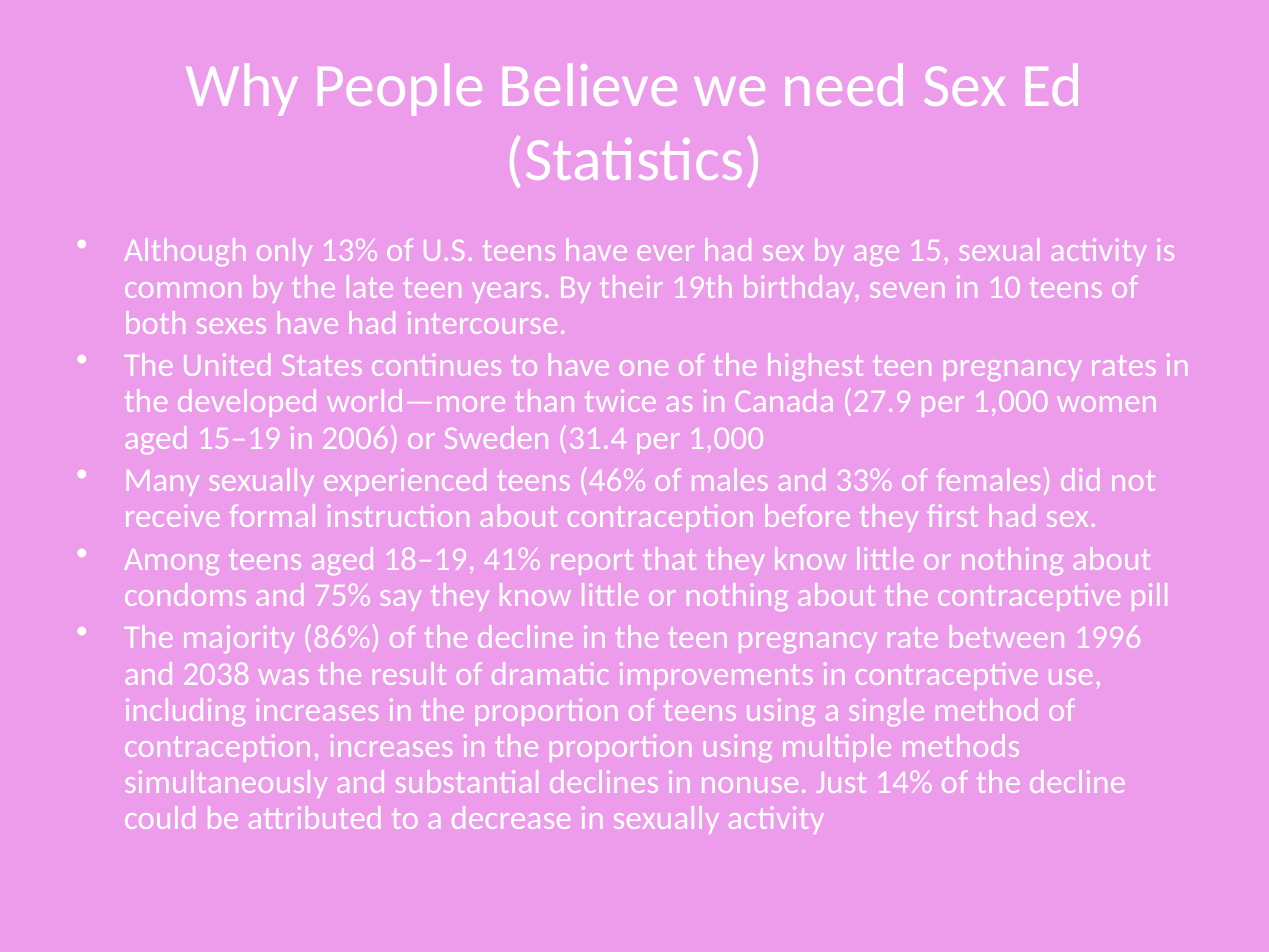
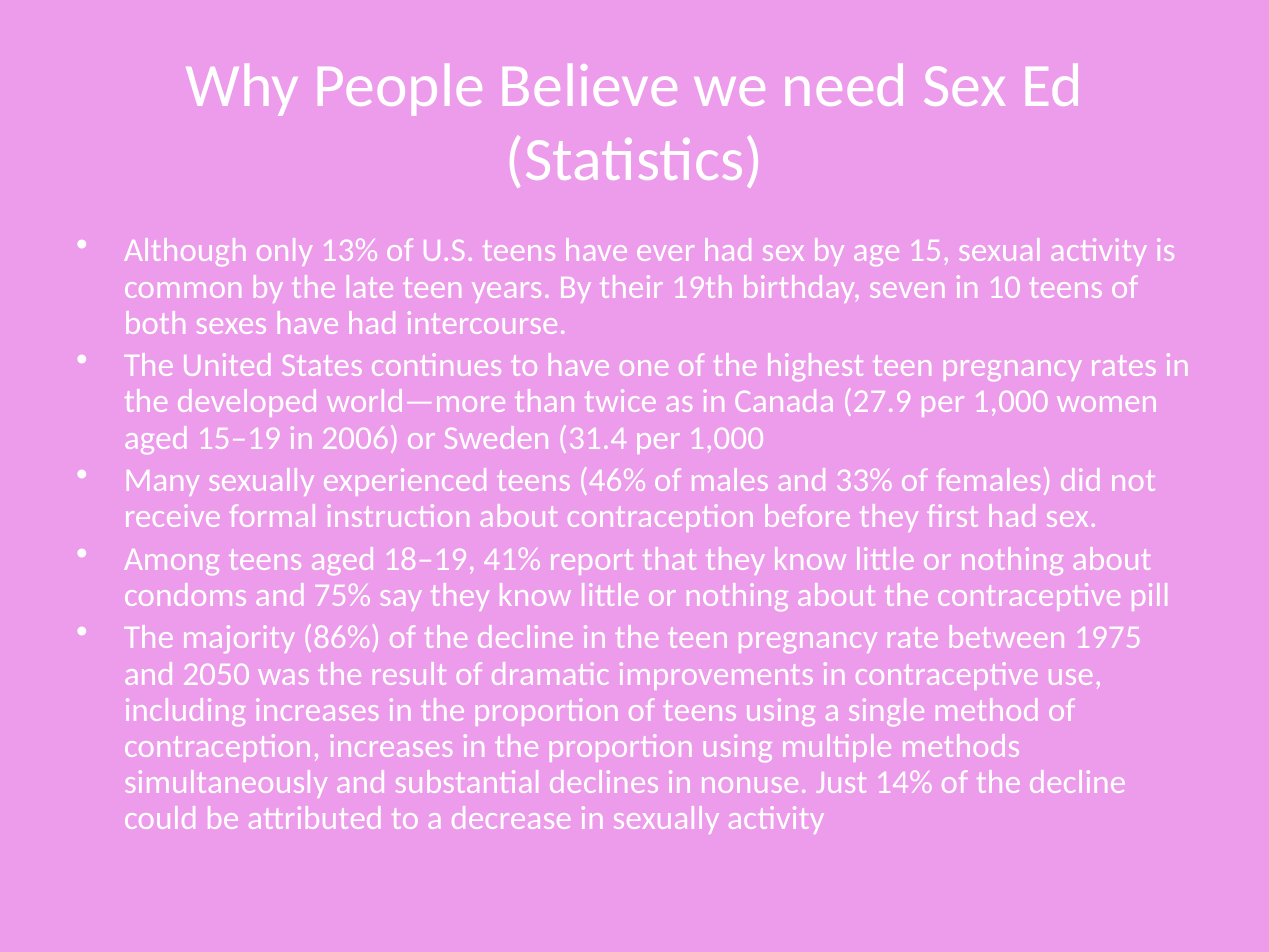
1996: 1996 -> 1975
2038: 2038 -> 2050
